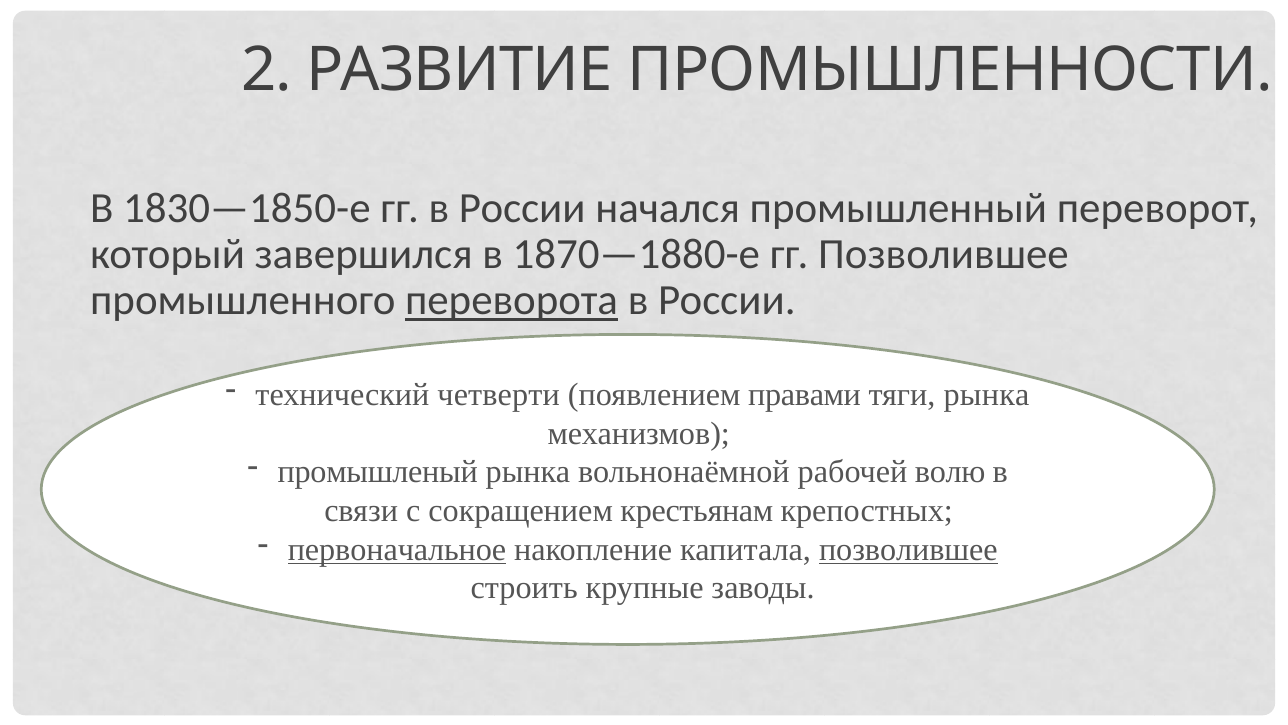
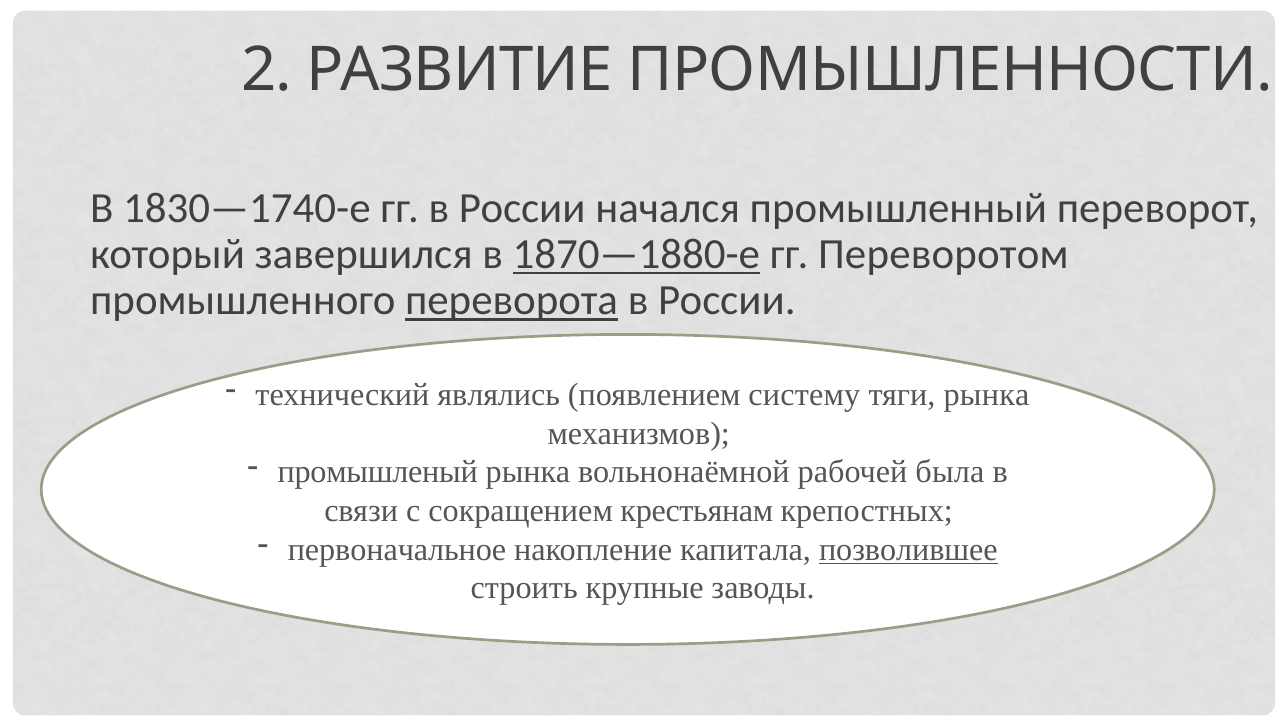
1830—1850-е: 1830—1850-е -> 1830—1740-е
1870—1880-е underline: none -> present
гг Позволившее: Позволившее -> Переворотом
четверти: четверти -> являлись
правами: правами -> систему
волю: волю -> была
первоначальное underline: present -> none
